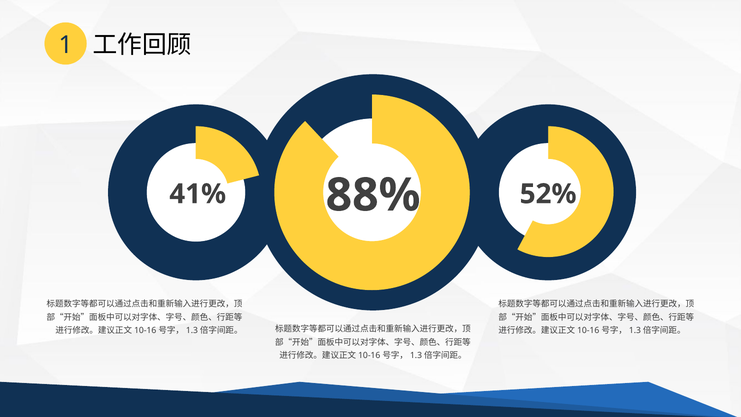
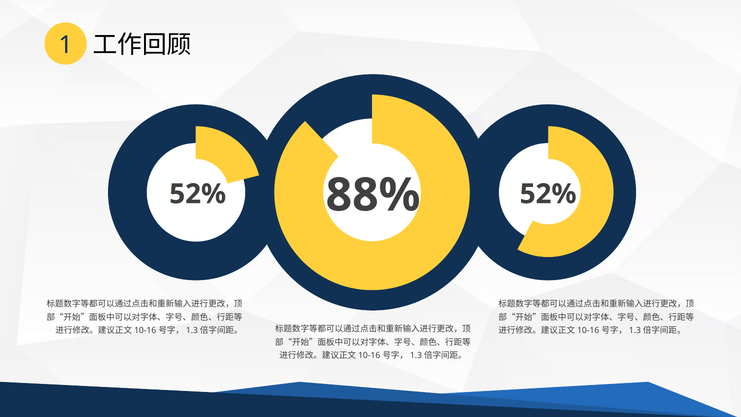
41% at (198, 194): 41% -> 52%
